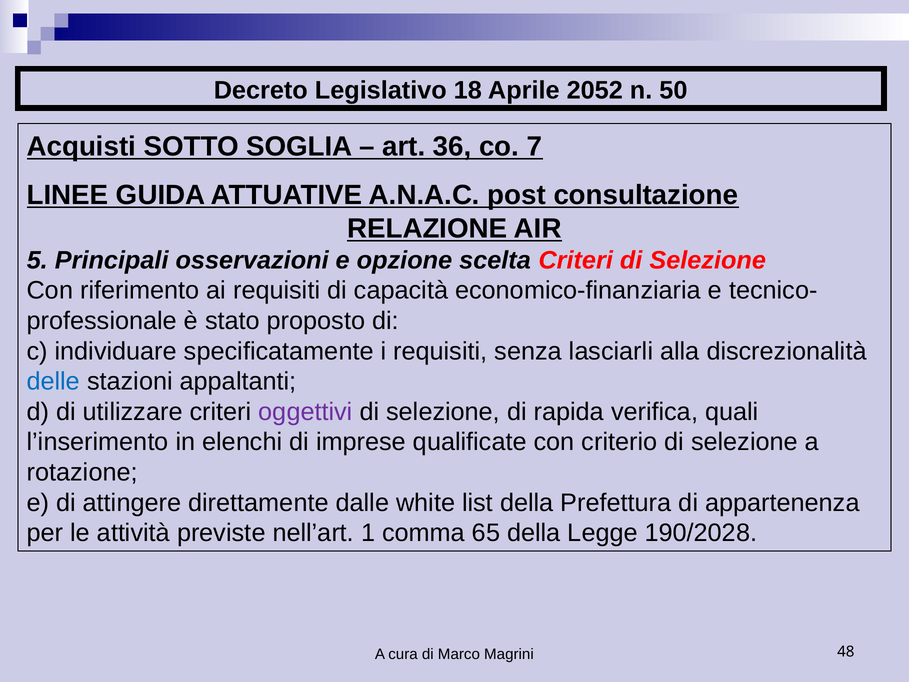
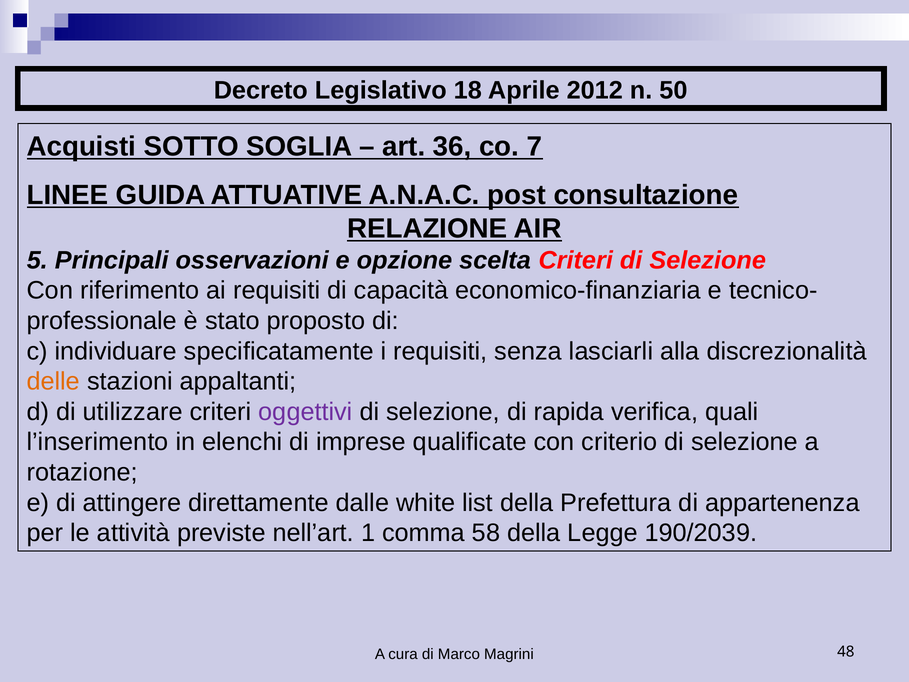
2052: 2052 -> 2012
delle colour: blue -> orange
65: 65 -> 58
190/2028: 190/2028 -> 190/2039
